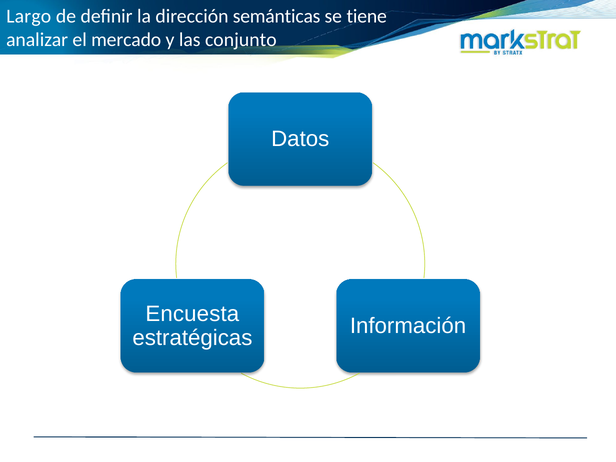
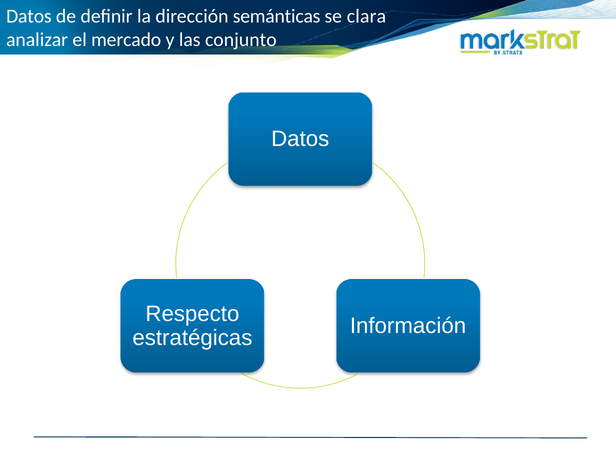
Largo at (29, 16): Largo -> Datos
tiene: tiene -> clara
Encuesta: Encuesta -> Respecto
